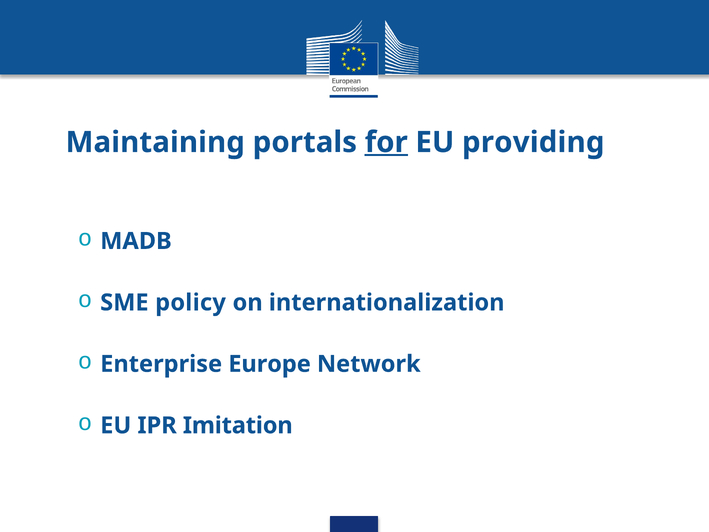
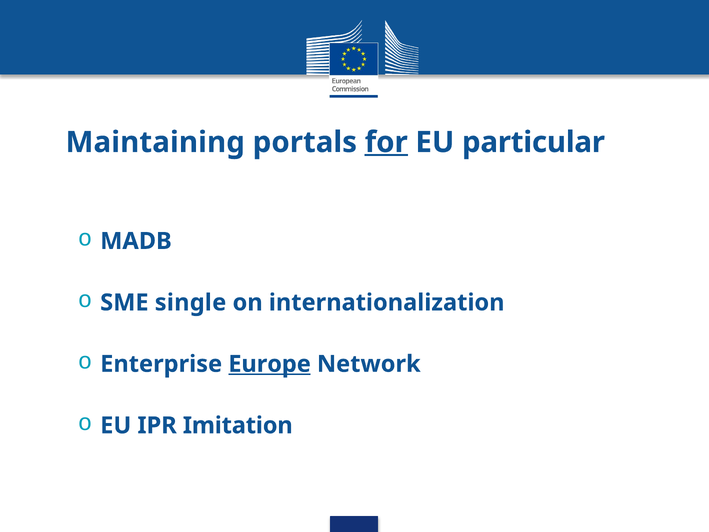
providing: providing -> particular
policy: policy -> single
Europe underline: none -> present
